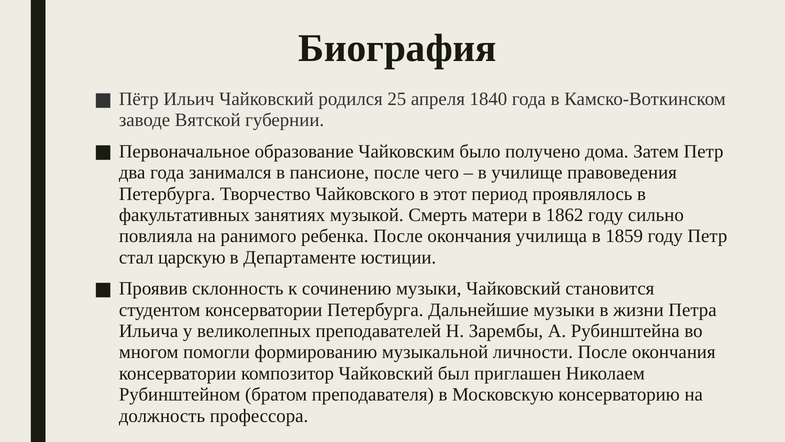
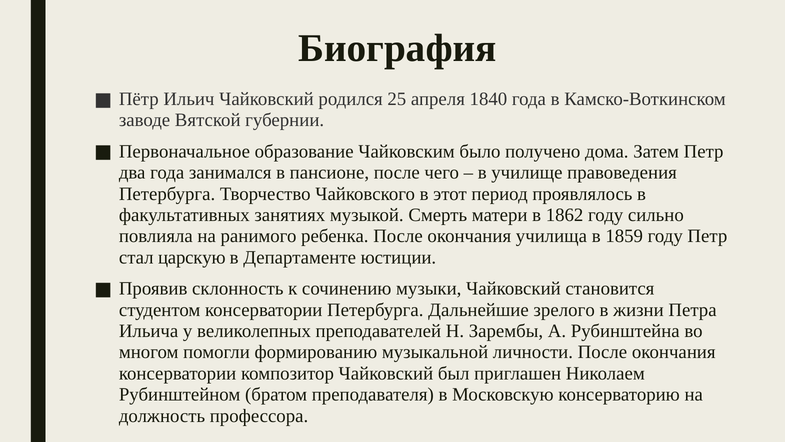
Дальнейшие музыки: музыки -> зрелого
